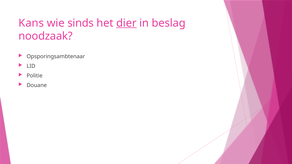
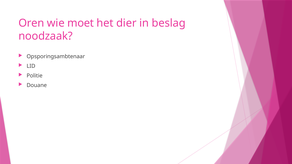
Kans: Kans -> Oren
sinds: sinds -> moet
dier underline: present -> none
